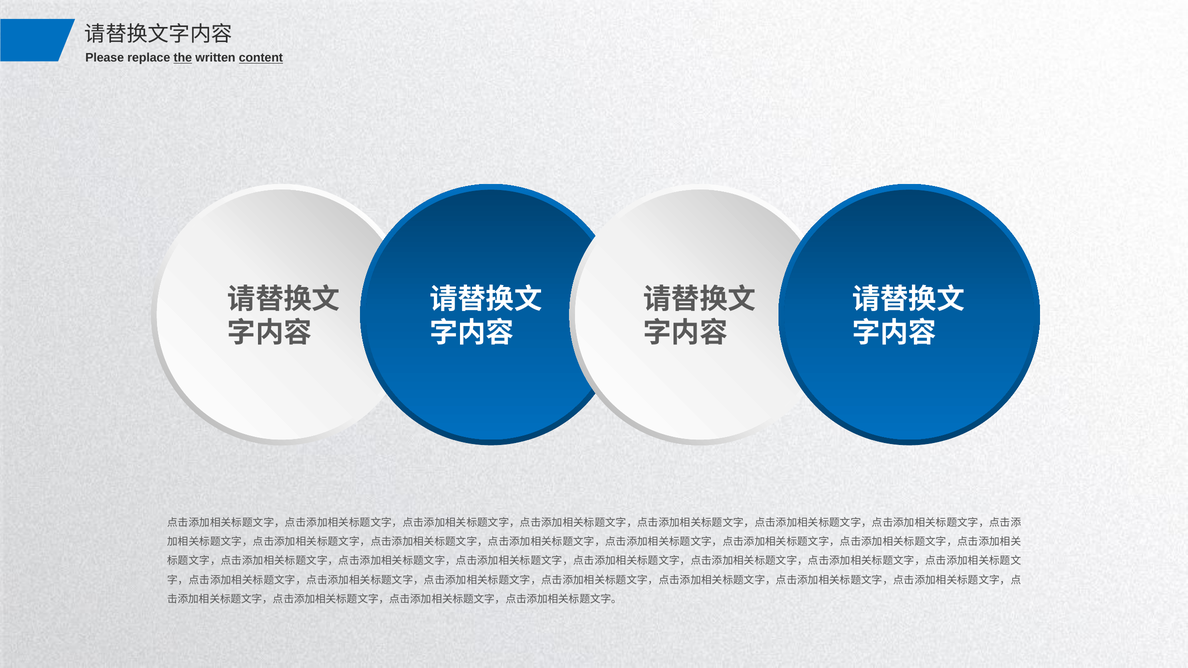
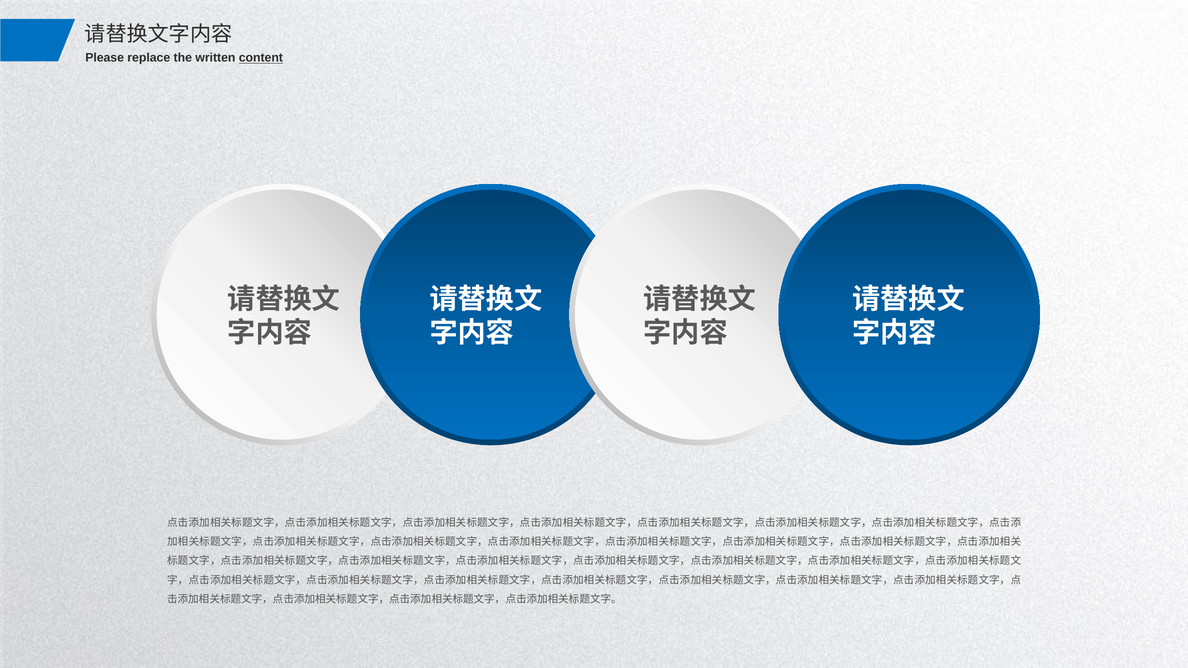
the underline: present -> none
